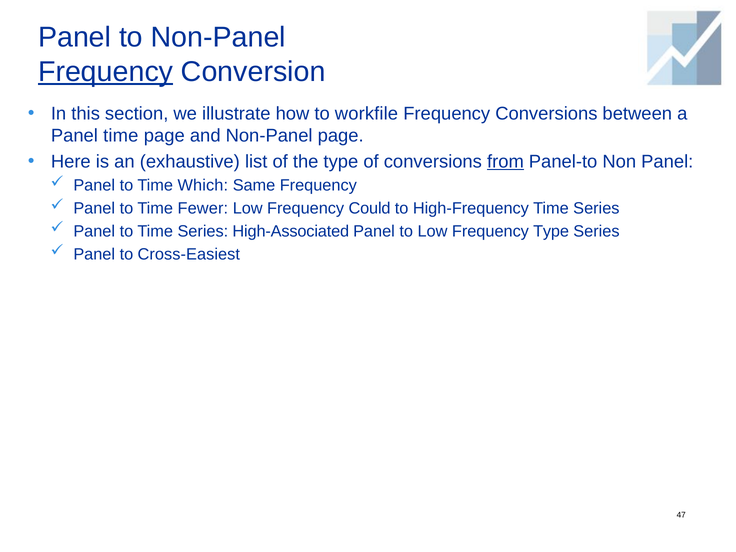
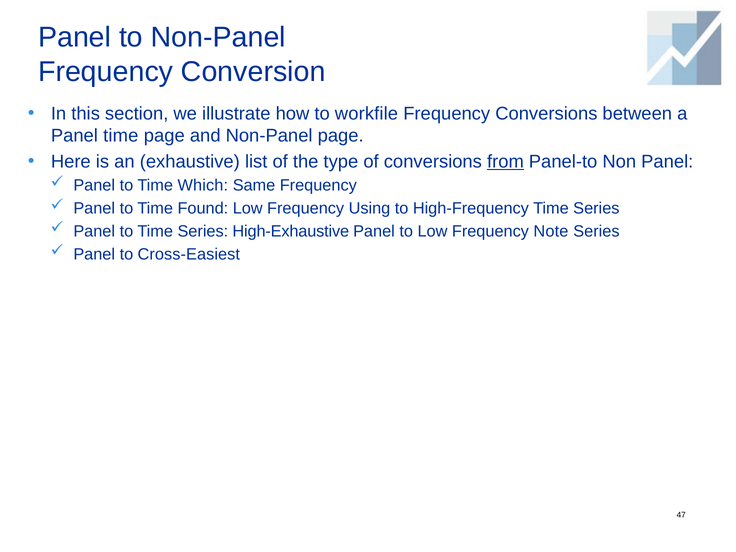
Frequency at (106, 72) underline: present -> none
Fewer: Fewer -> Found
Could: Could -> Using
High-Associated: High-Associated -> High-Exhaustive
Frequency Type: Type -> Note
